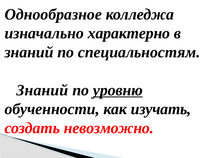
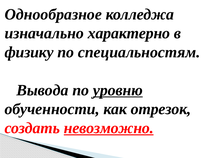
знаний at (29, 52): знаний -> физику
Знаний at (42, 90): Знаний -> Вывода
изучать: изучать -> отрезок
невозможно underline: none -> present
